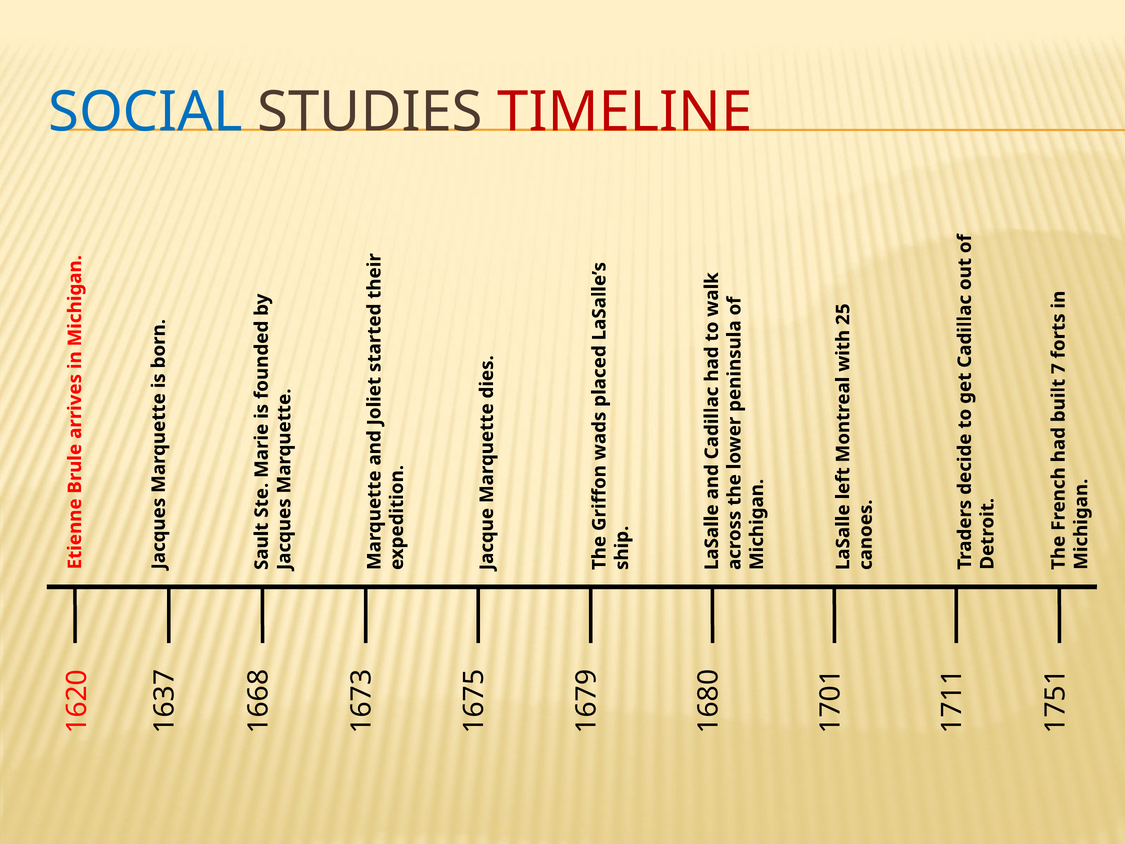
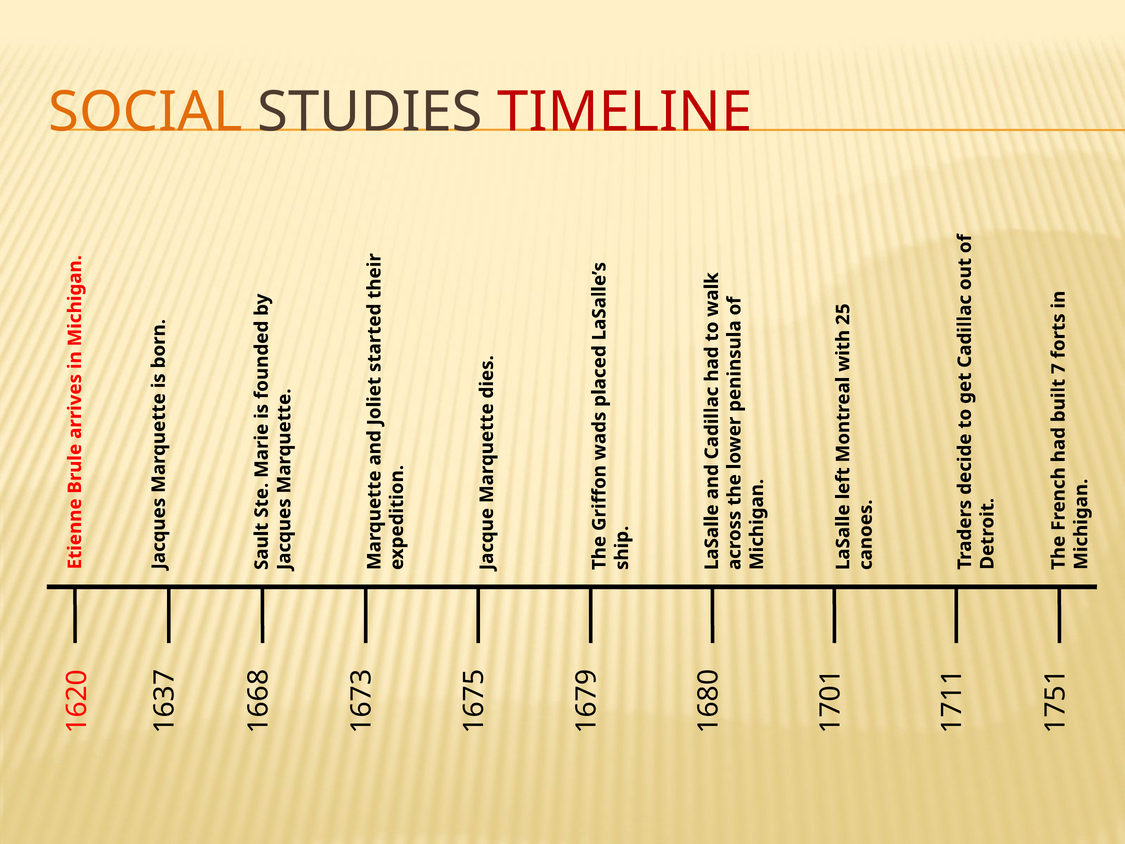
SOCIAL colour: blue -> orange
